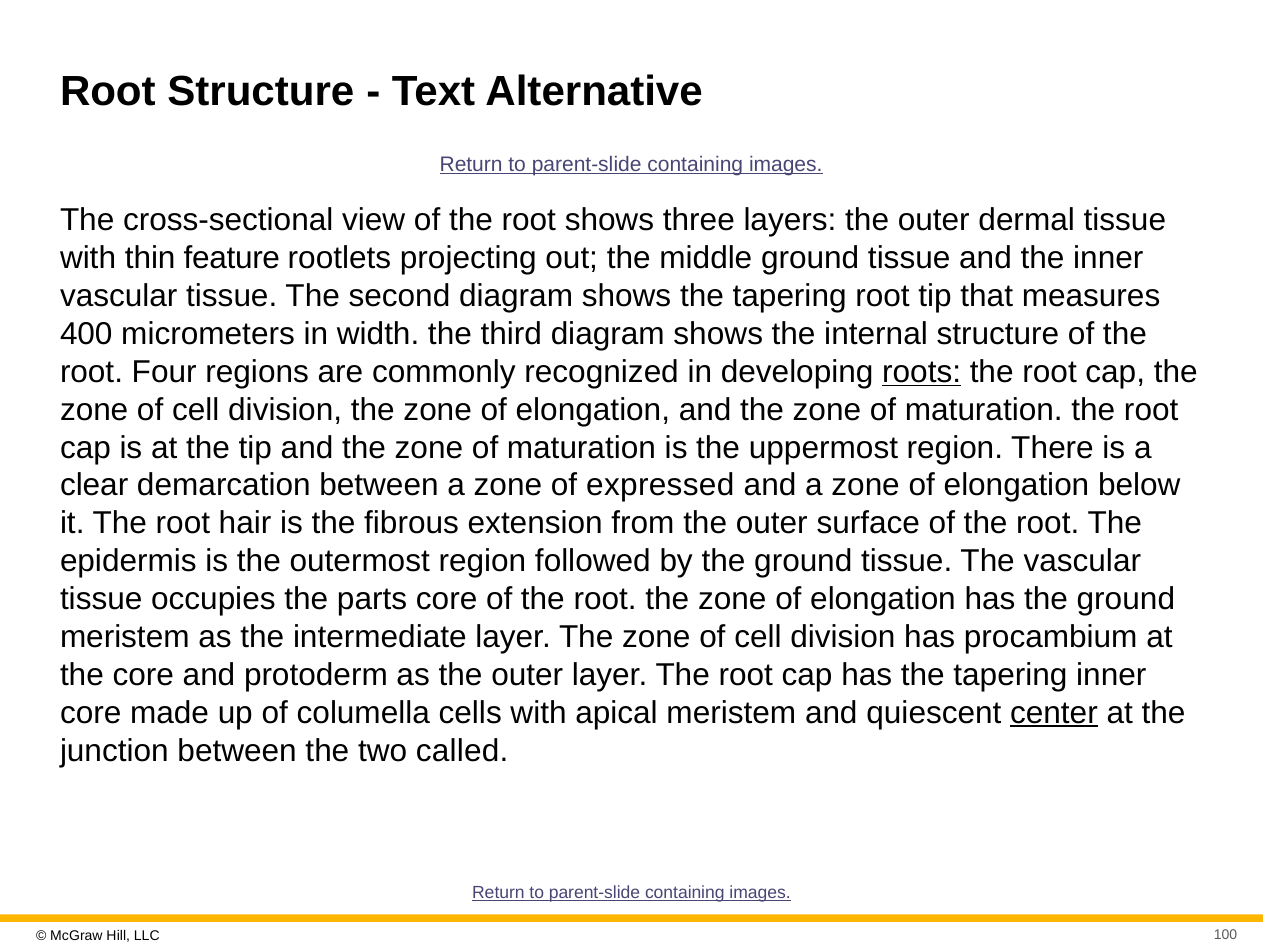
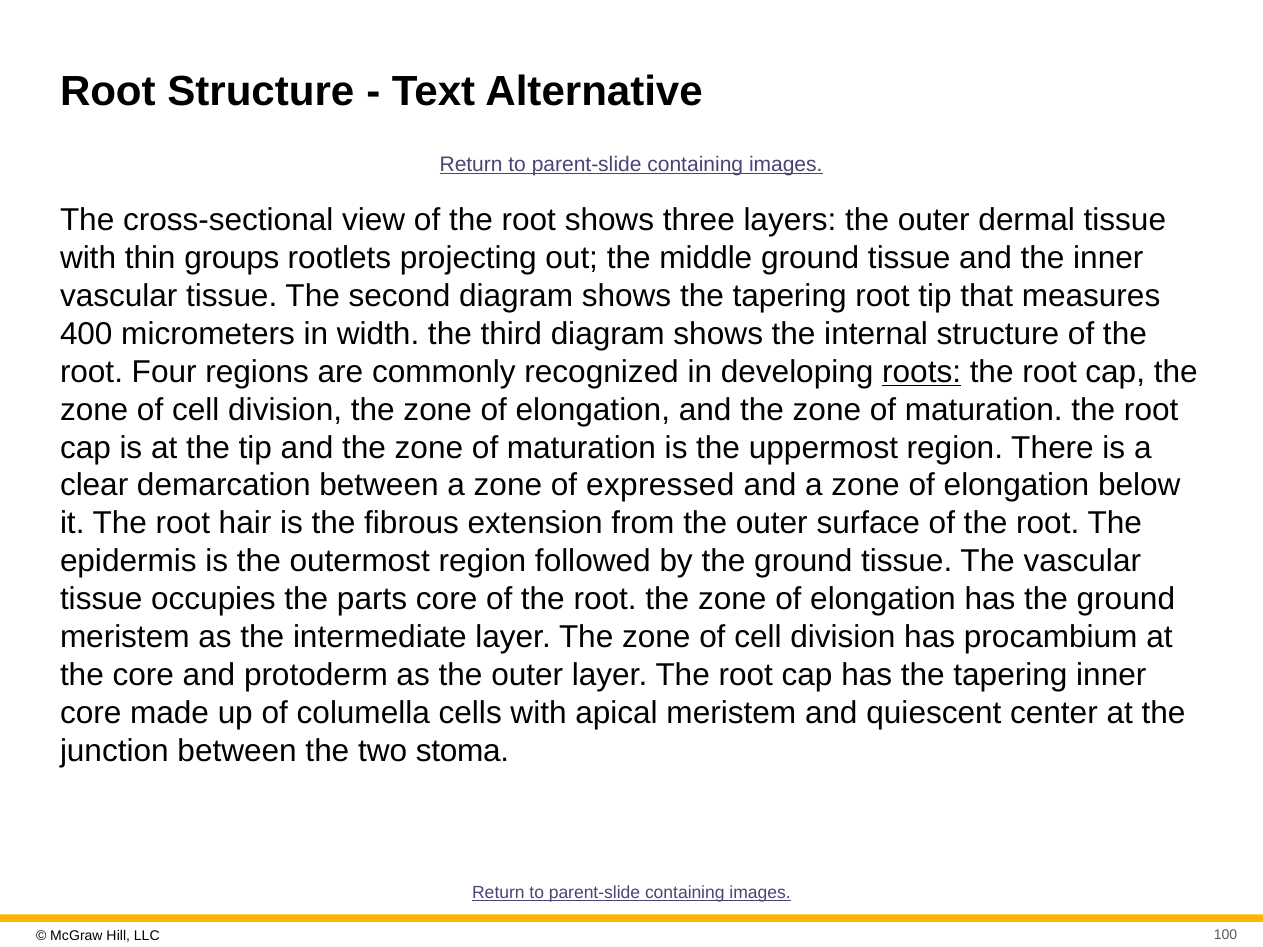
feature: feature -> groups
center underline: present -> none
called: called -> stoma
